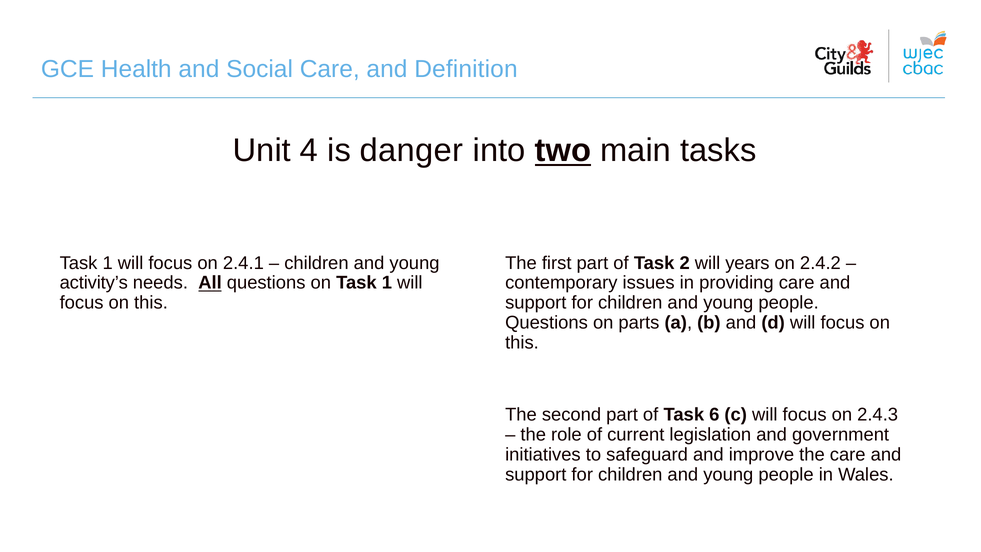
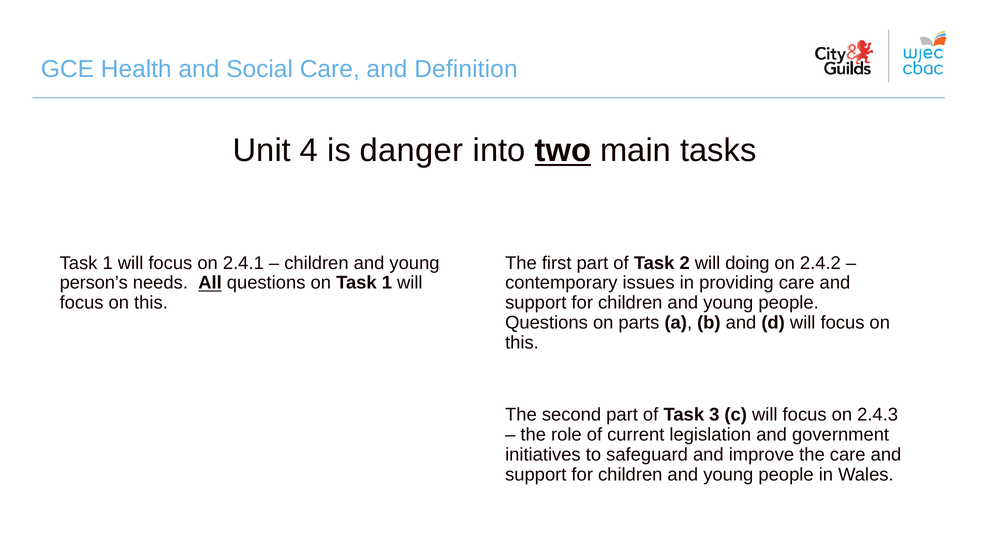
years: years -> doing
activity’s: activity’s -> person’s
6: 6 -> 3
